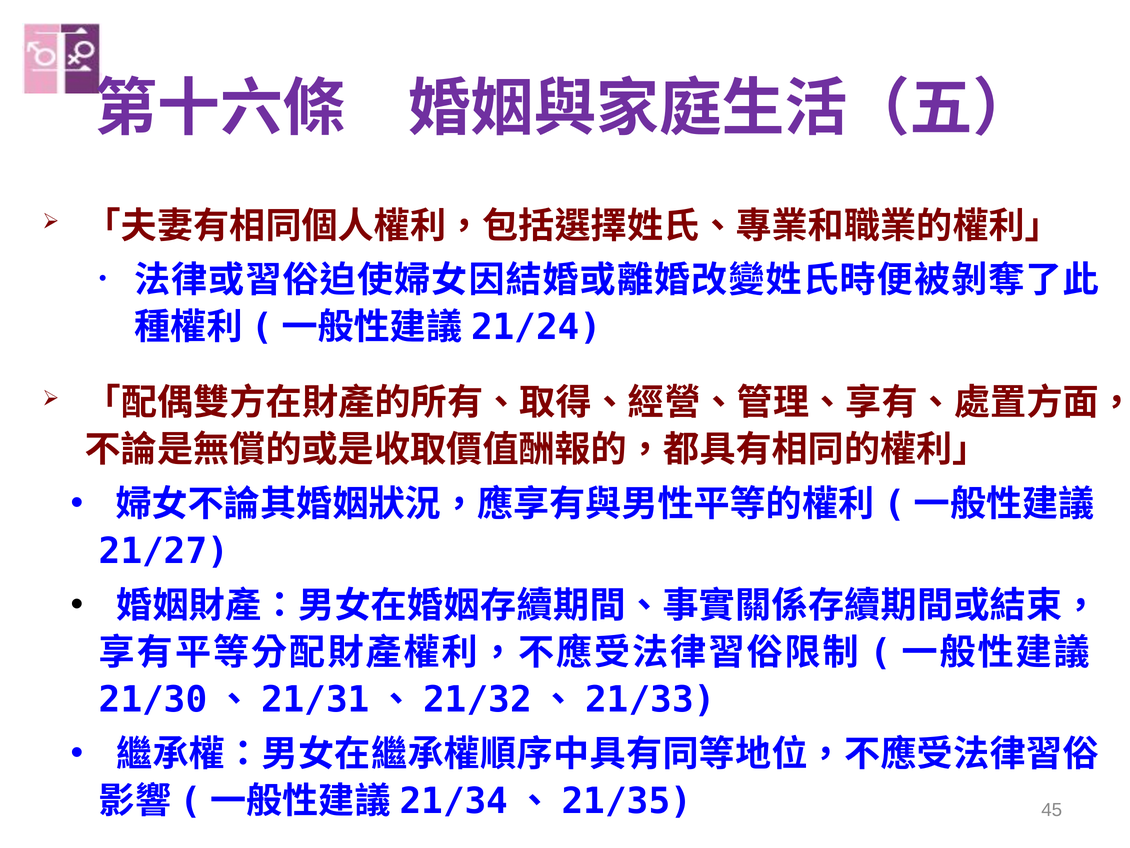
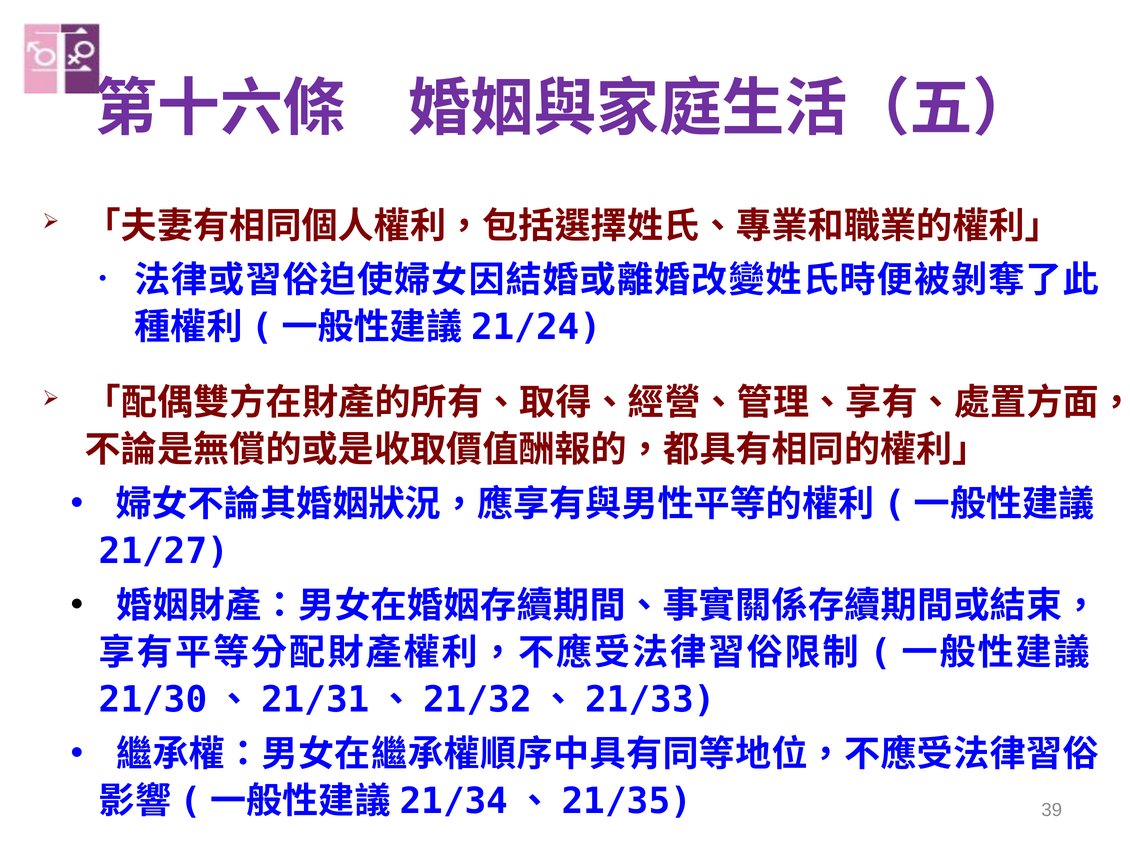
45: 45 -> 39
